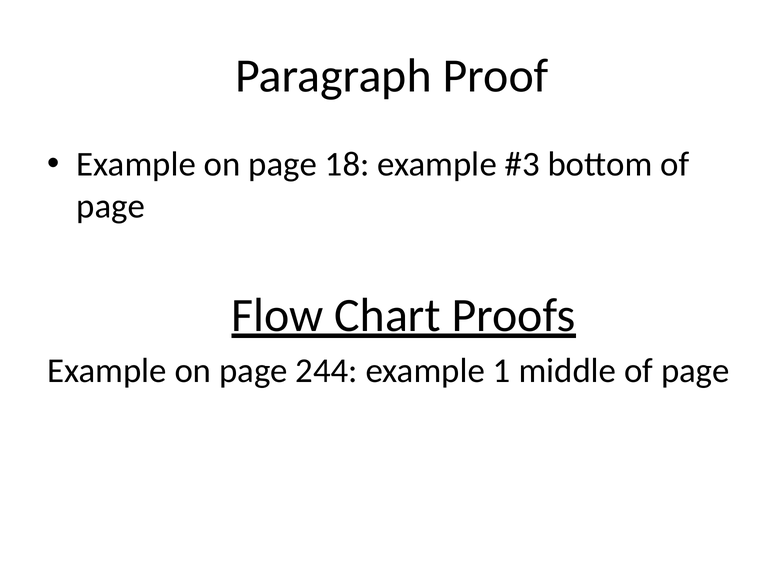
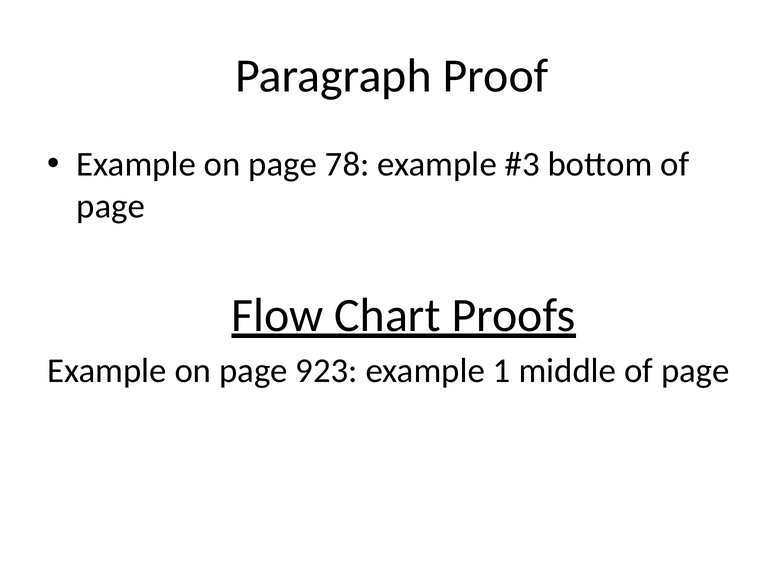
18: 18 -> 78
244: 244 -> 923
